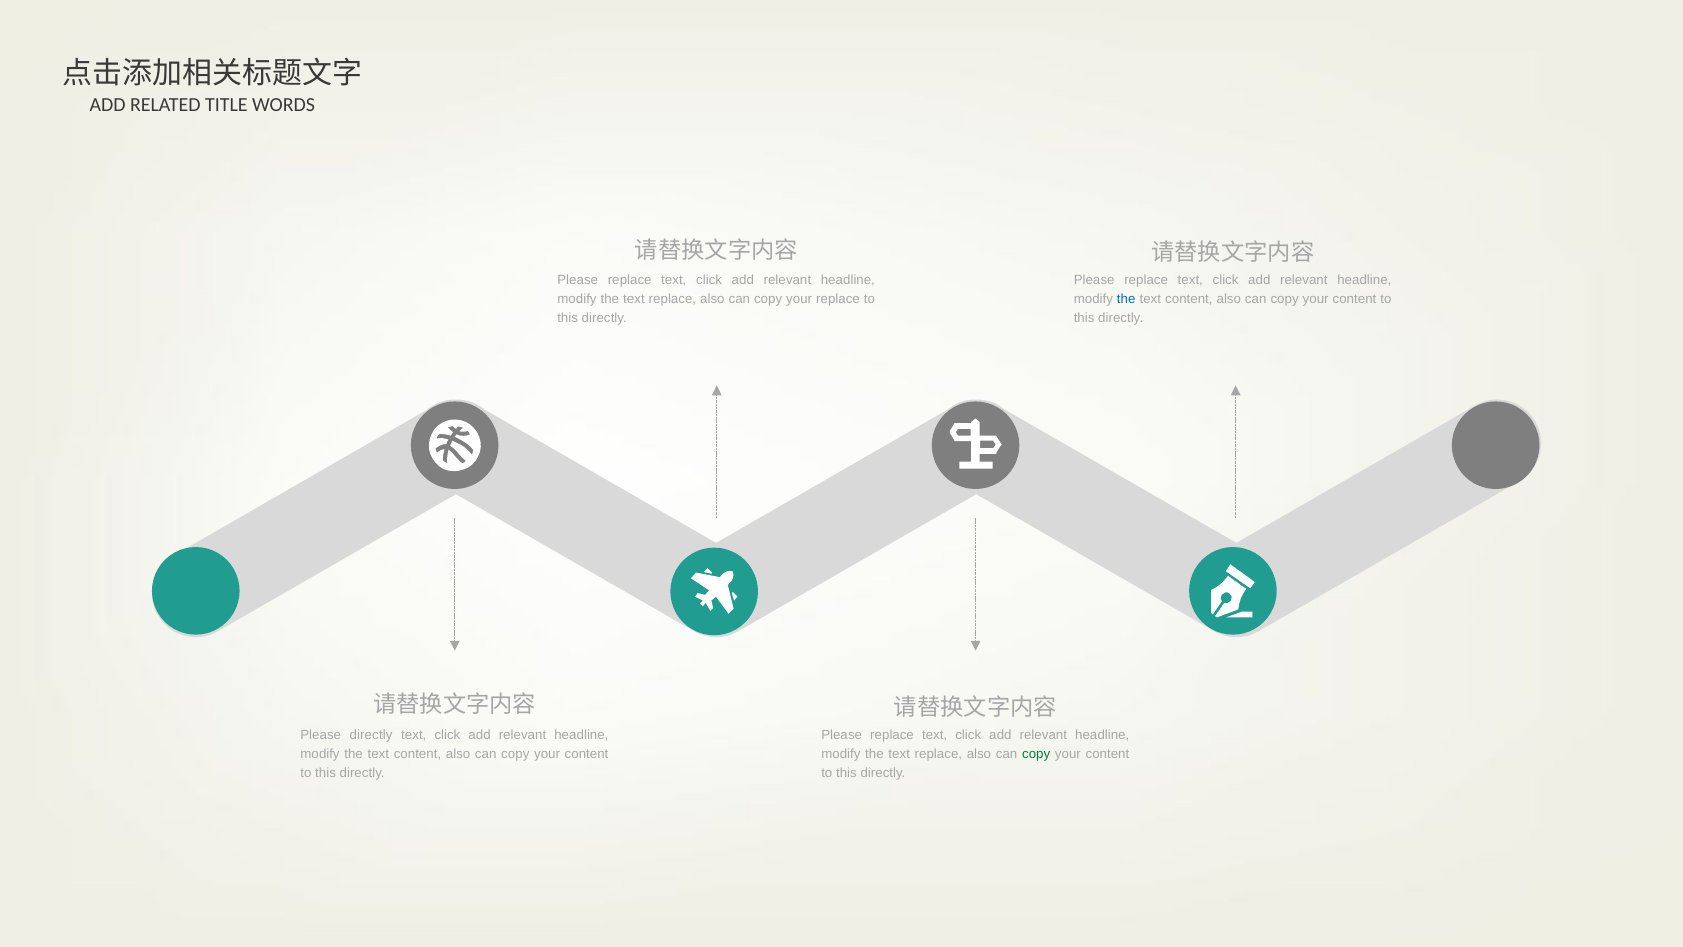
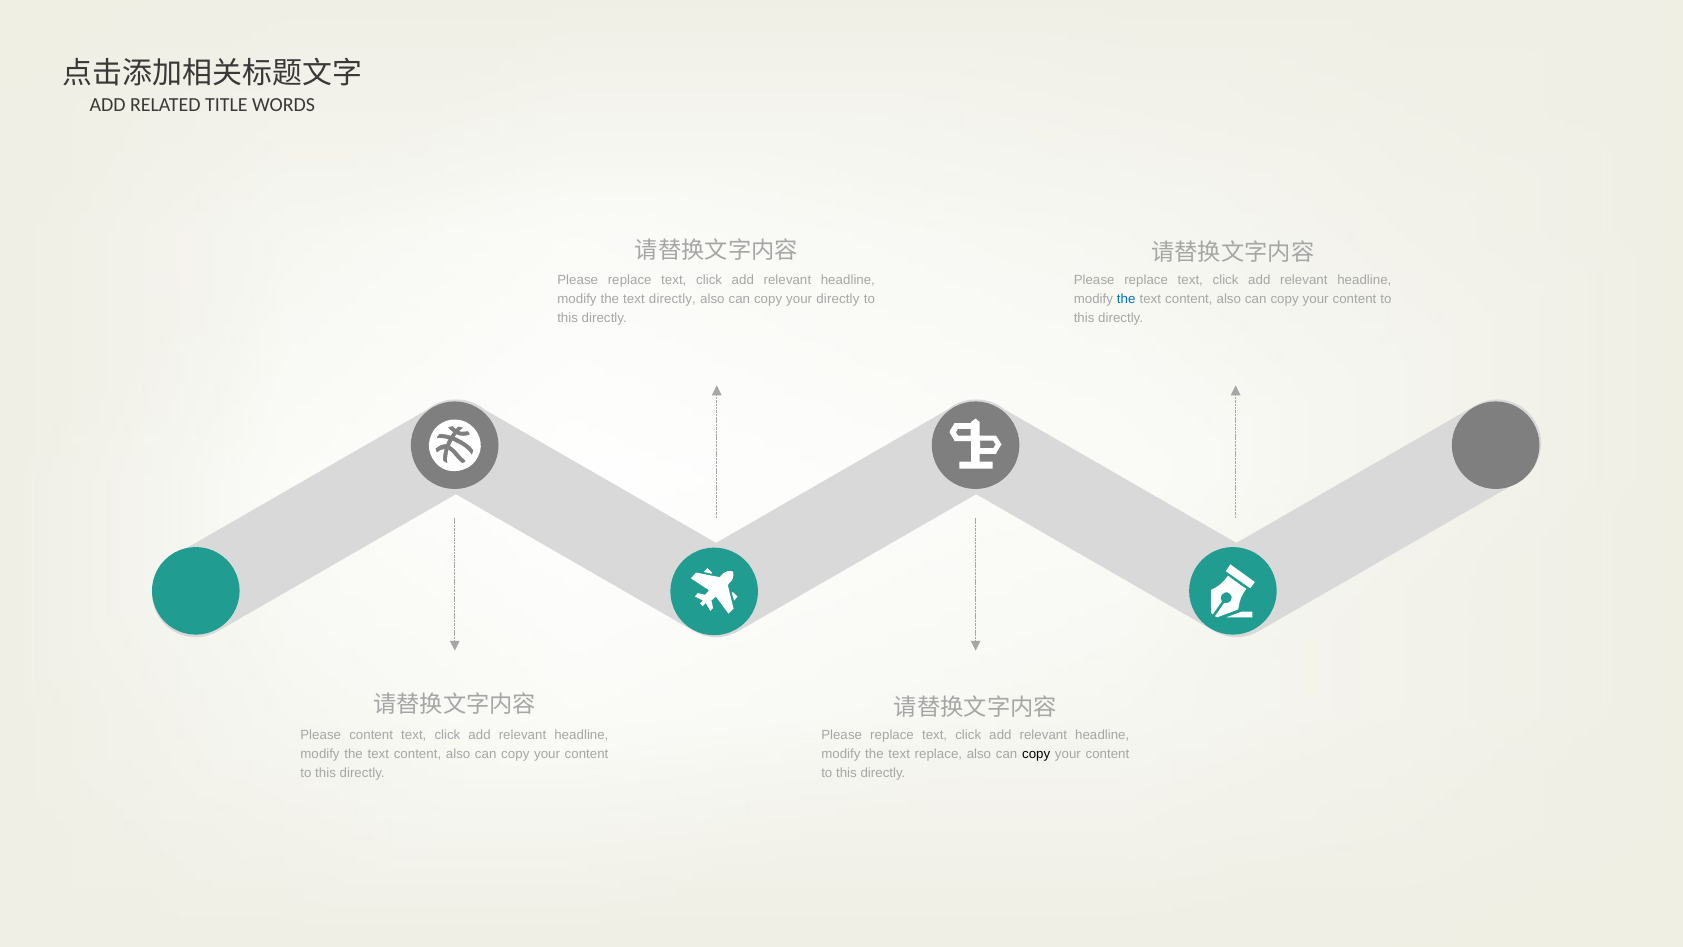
replace at (672, 299): replace -> directly
your replace: replace -> directly
Please directly: directly -> content
copy at (1036, 754) colour: green -> black
